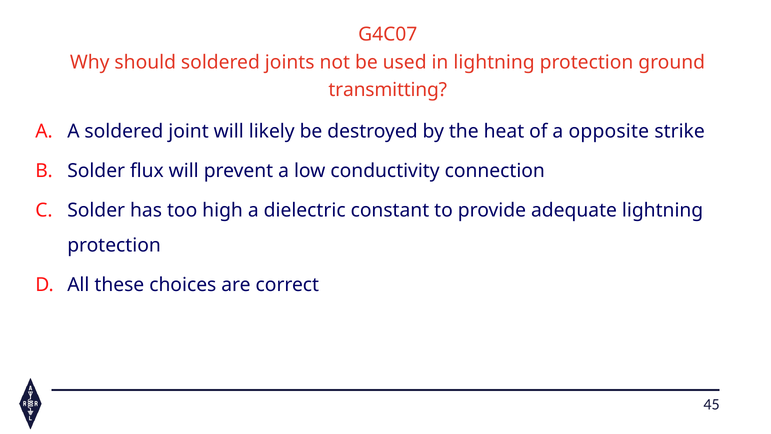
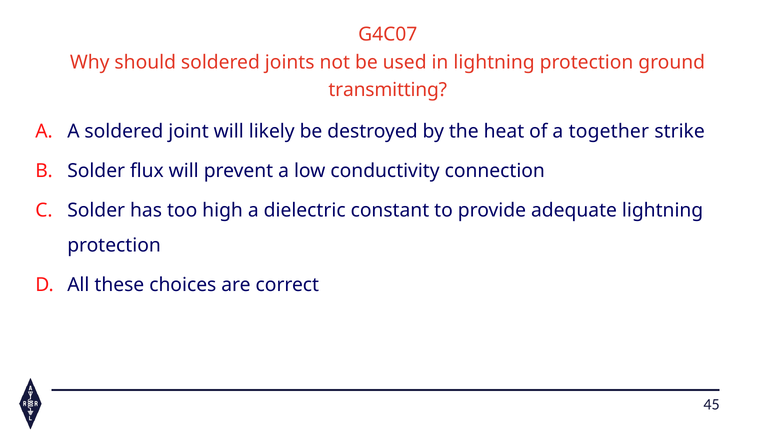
opposite: opposite -> together
